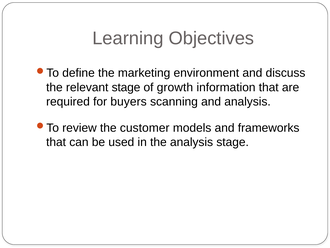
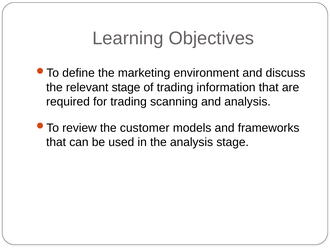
of growth: growth -> trading
for buyers: buyers -> trading
